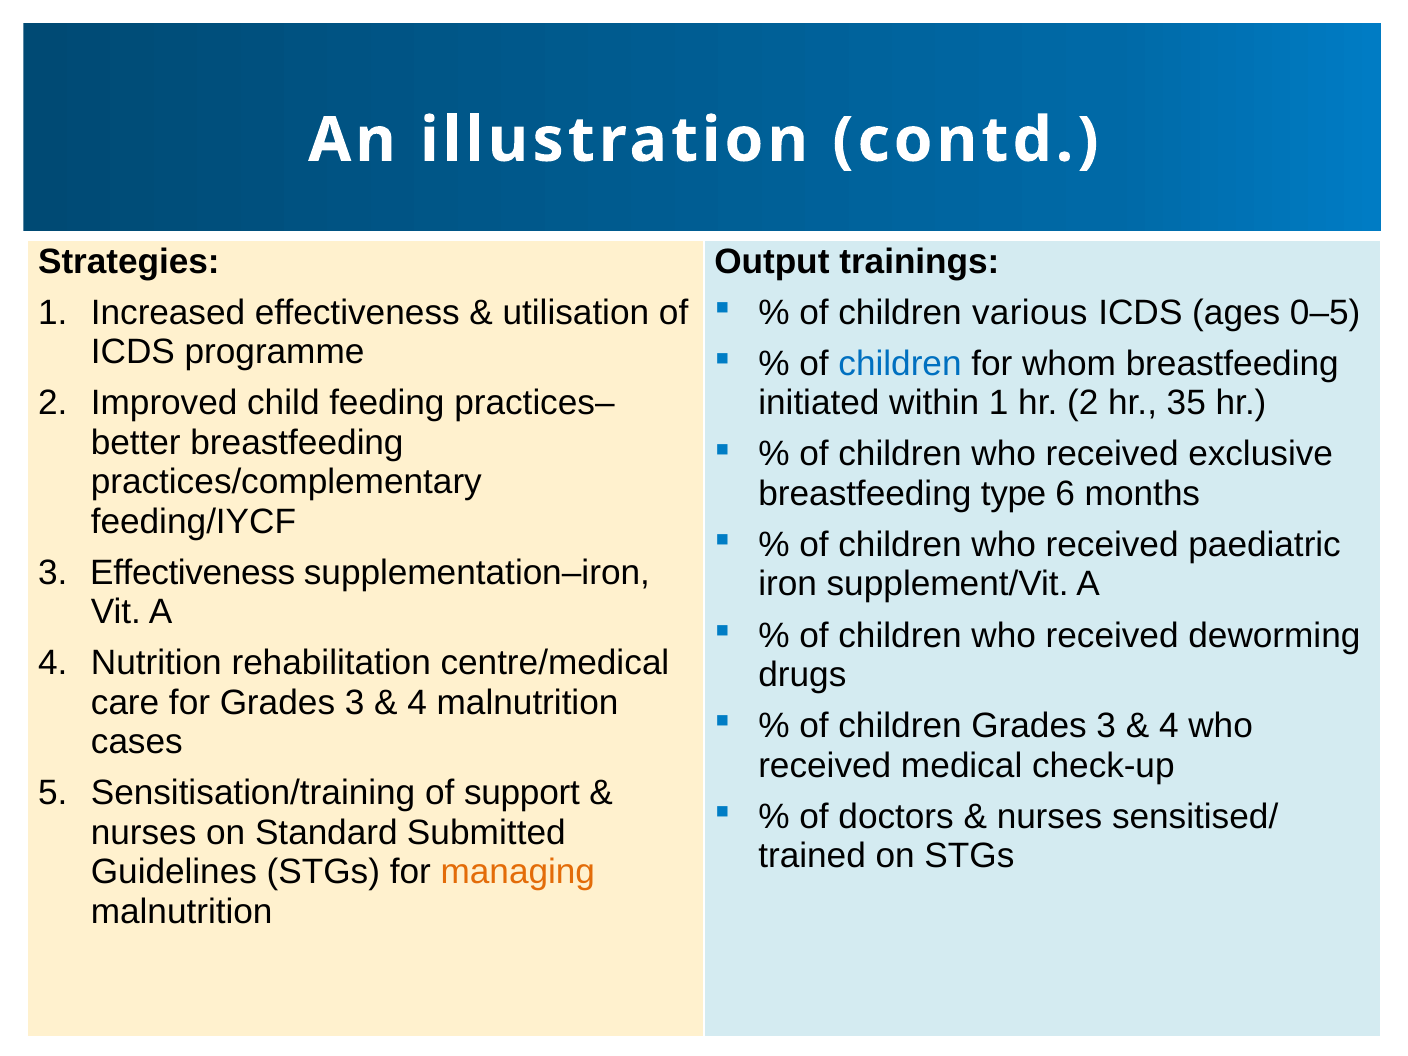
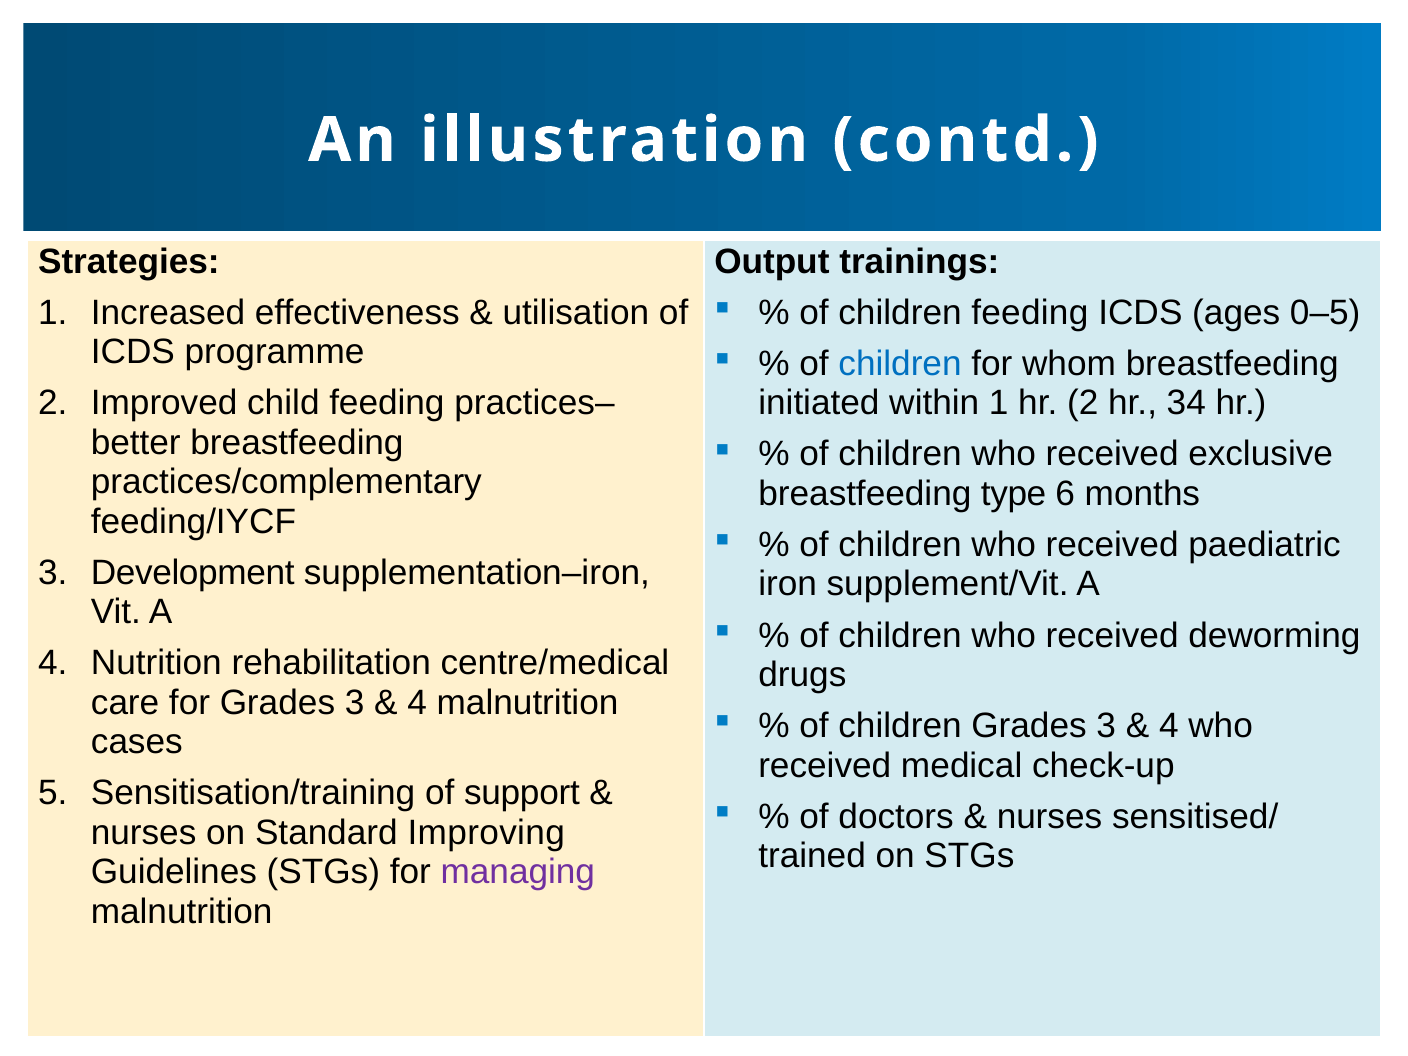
children various: various -> feeding
35: 35 -> 34
3 Effectiveness: Effectiveness -> Development
Submitted: Submitted -> Improving
managing colour: orange -> purple
